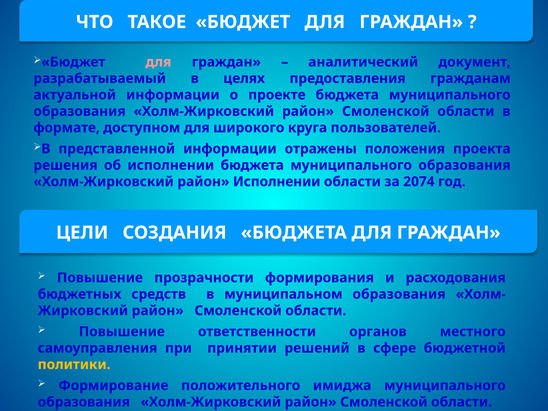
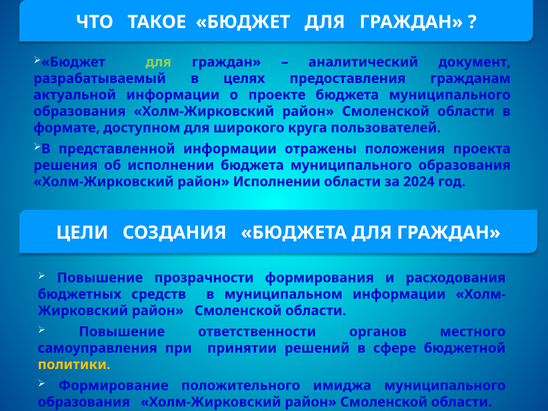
для at (158, 62) colour: pink -> light green
2074: 2074 -> 2024
муниципальном образования: образования -> информации
